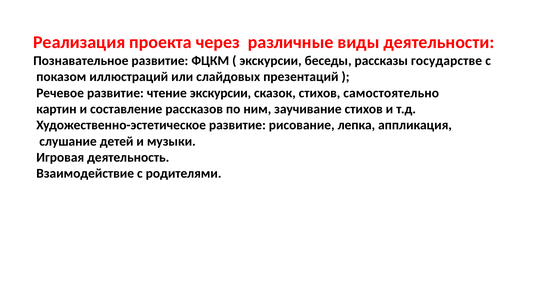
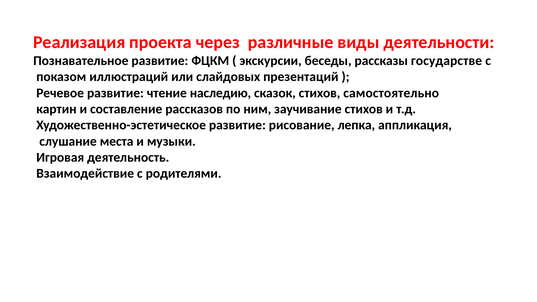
чтение экскурсии: экскурсии -> наследию
детей: детей -> места
